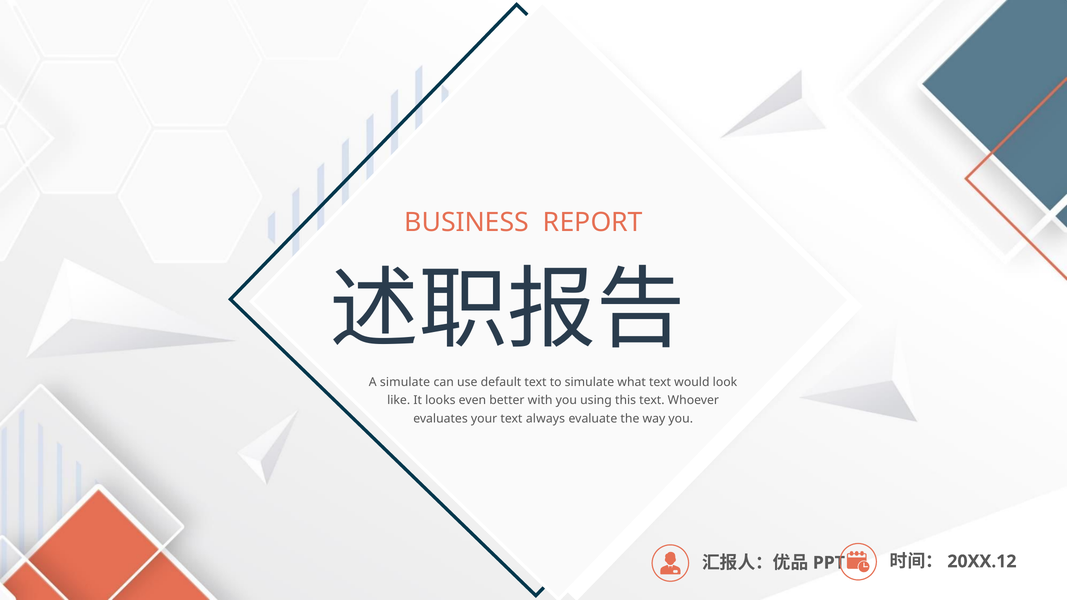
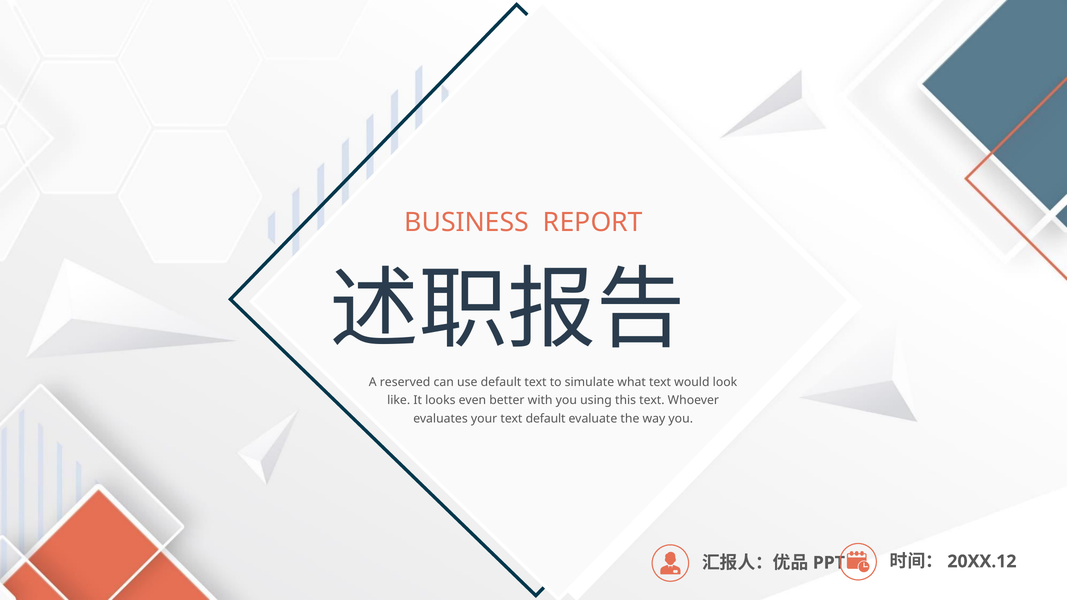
A simulate: simulate -> reserved
text always: always -> default
